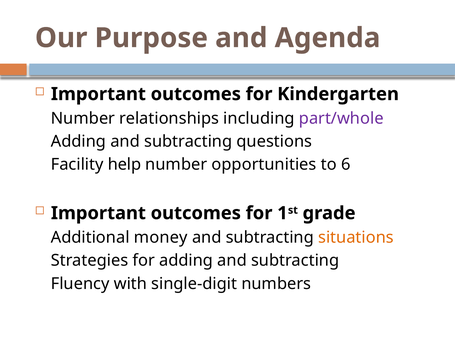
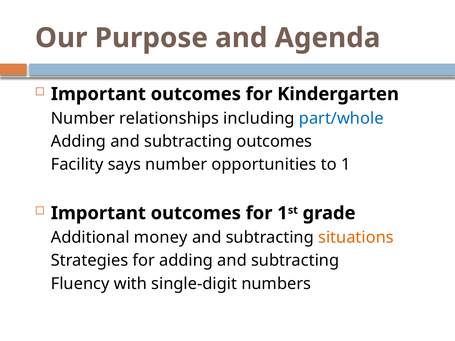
part/whole colour: purple -> blue
subtracting questions: questions -> outcomes
help: help -> says
to 6: 6 -> 1
